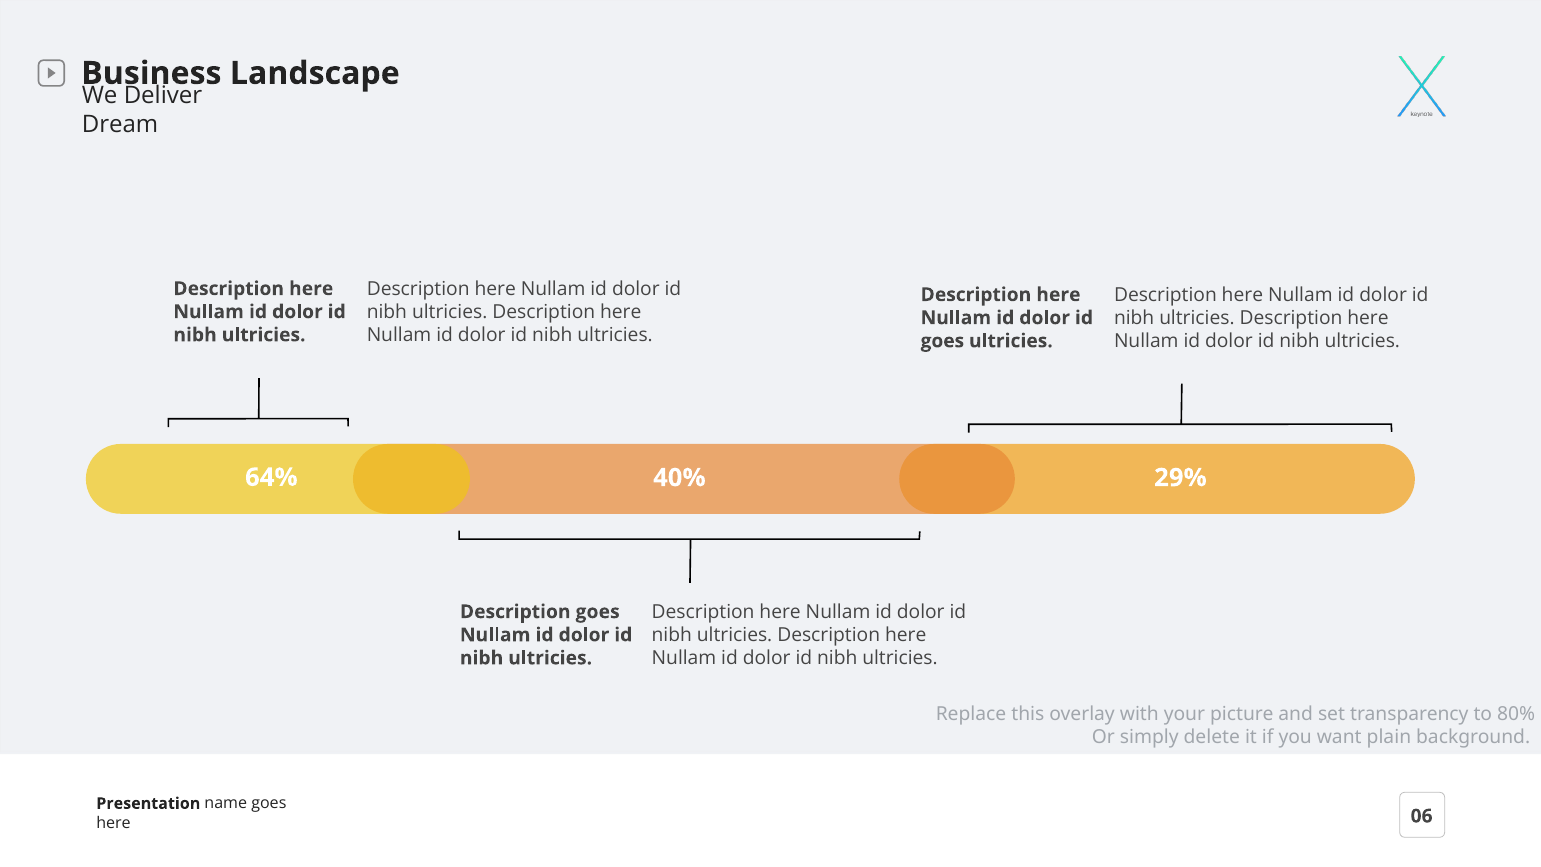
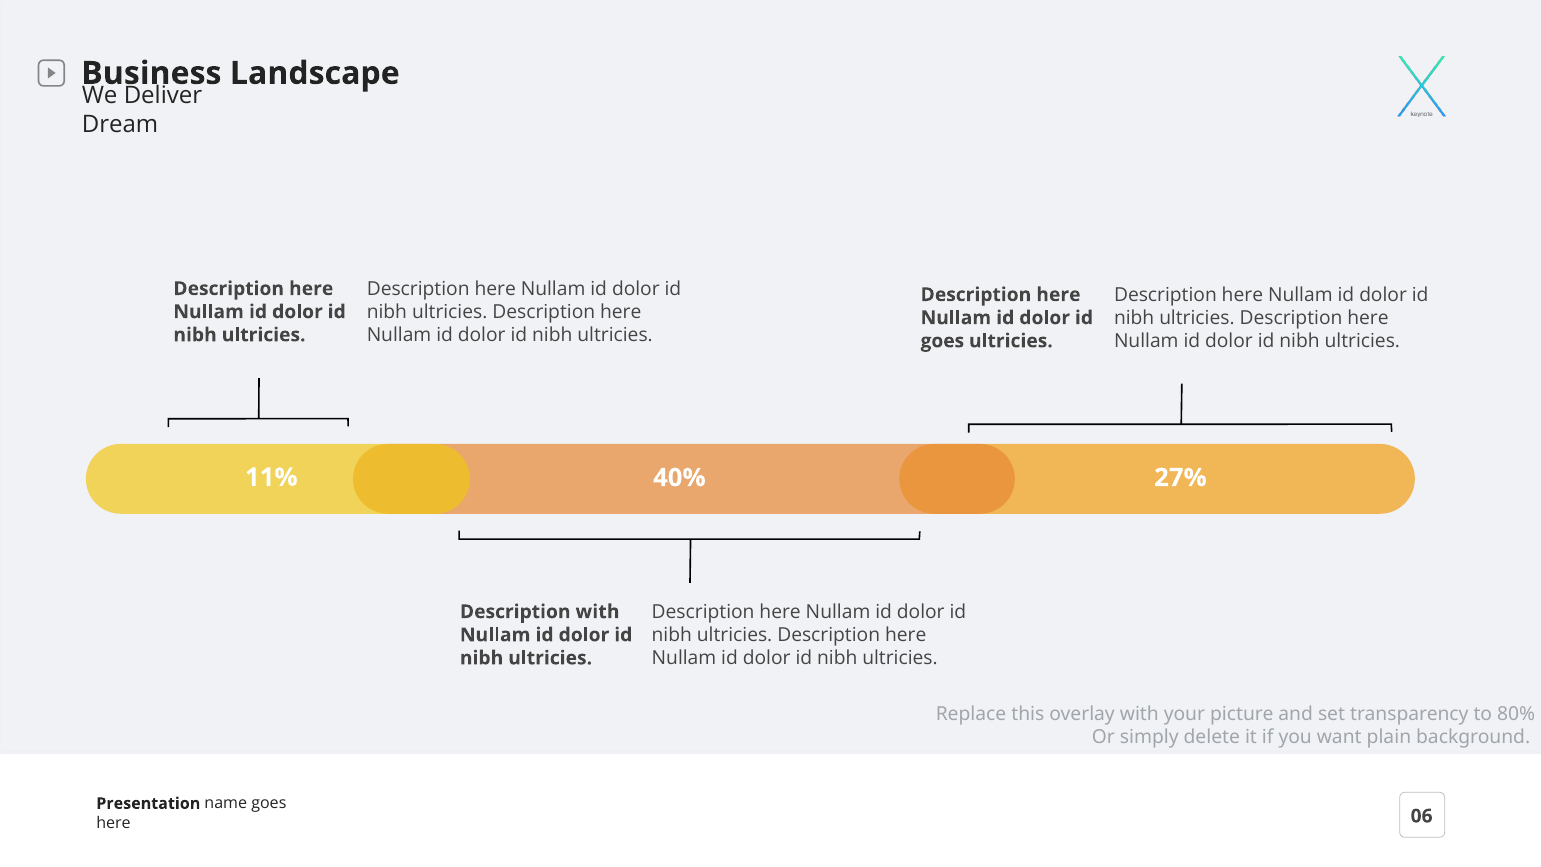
64%: 64% -> 11%
29%: 29% -> 27%
Description goes: goes -> with
